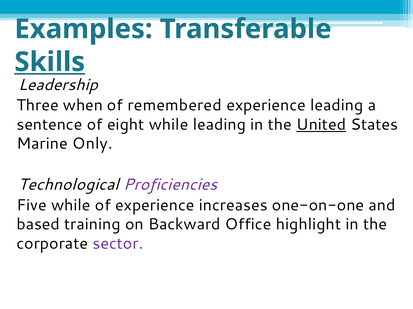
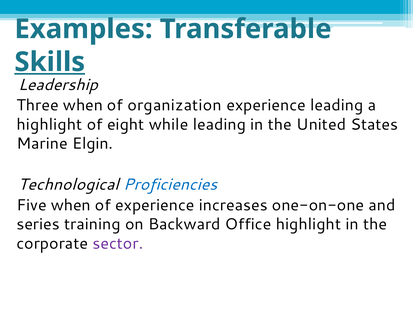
remembered: remembered -> organization
sentence at (49, 125): sentence -> highlight
United underline: present -> none
Only: Only -> Elgin
Proficiencies colour: purple -> blue
Five while: while -> when
based: based -> series
